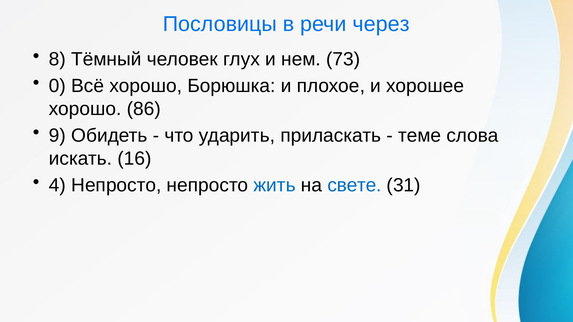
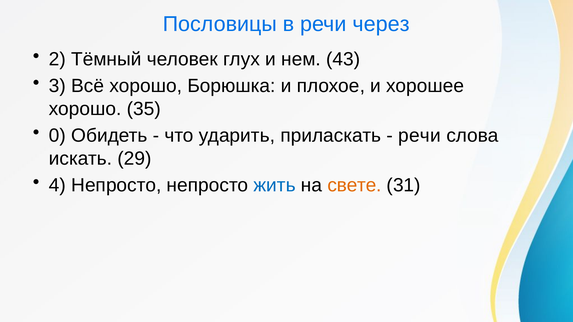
8: 8 -> 2
73: 73 -> 43
0: 0 -> 3
86: 86 -> 35
9: 9 -> 0
теме at (420, 136): теме -> речи
16: 16 -> 29
свете colour: blue -> orange
